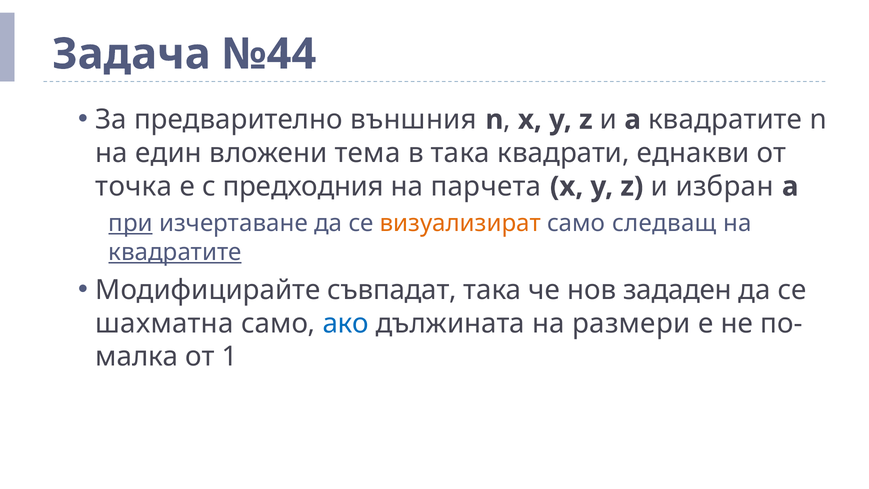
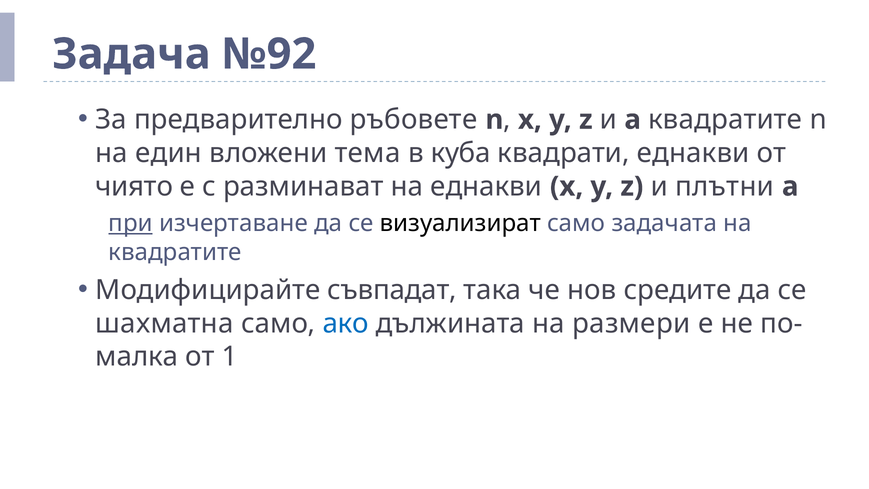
№44: №44 -> №92
външния: външния -> ръбовете
в така: така -> куба
точка: точка -> чиято
предходния: предходния -> разминават
на парчета: парчета -> еднакви
избран: избран -> плътни
визуализират colour: orange -> black
следващ: следващ -> задачата
квадратите at (175, 252) underline: present -> none
зададен: зададен -> средите
